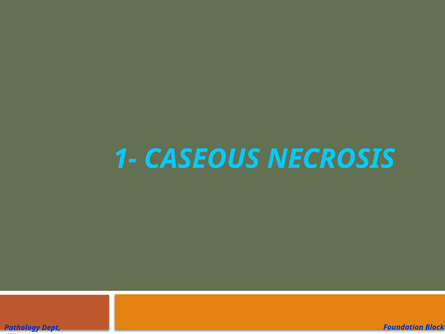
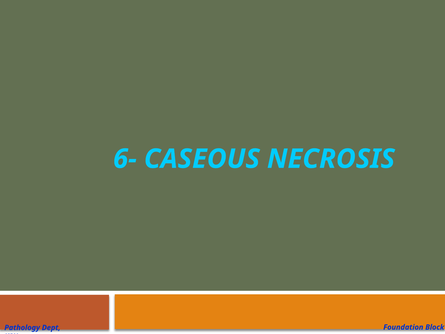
1-: 1- -> 6-
